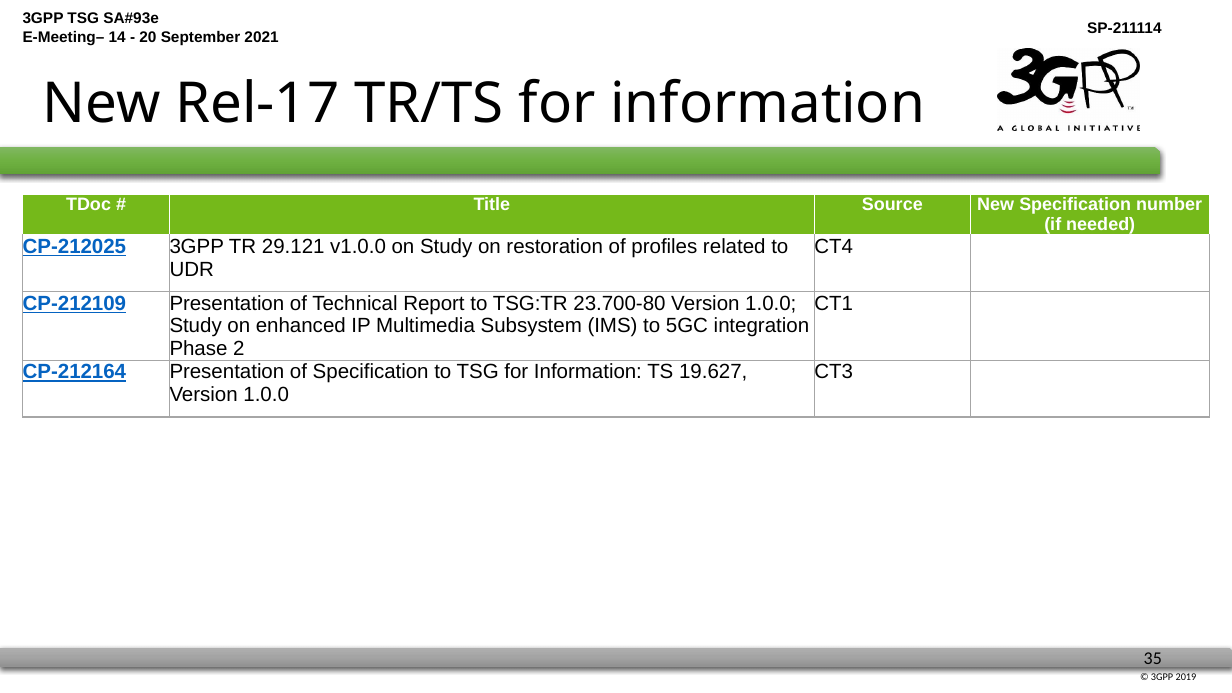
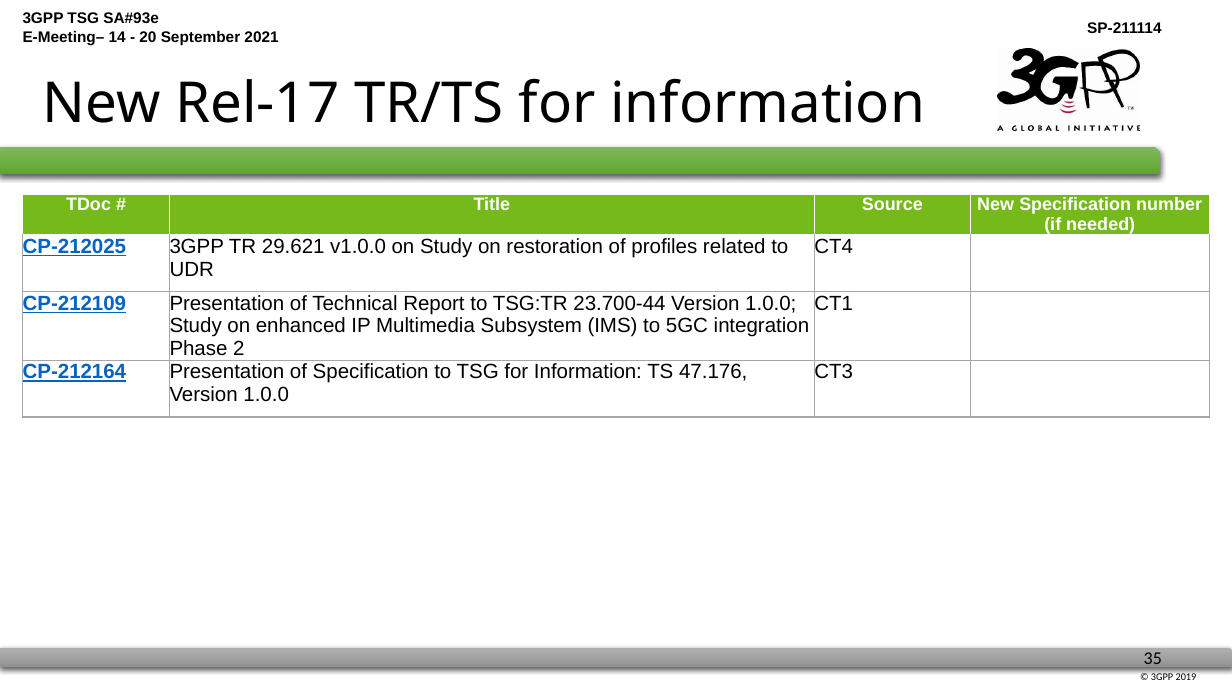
29.121: 29.121 -> 29.621
23.700-80: 23.700-80 -> 23.700-44
19.627: 19.627 -> 47.176
